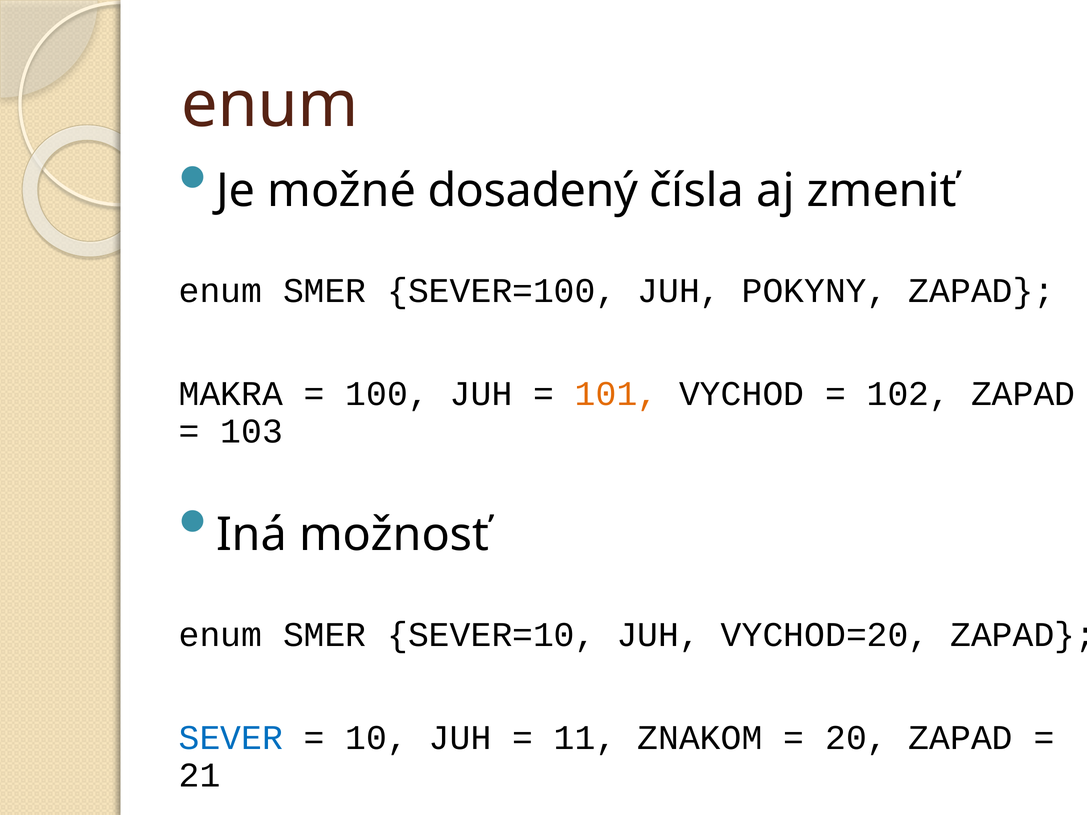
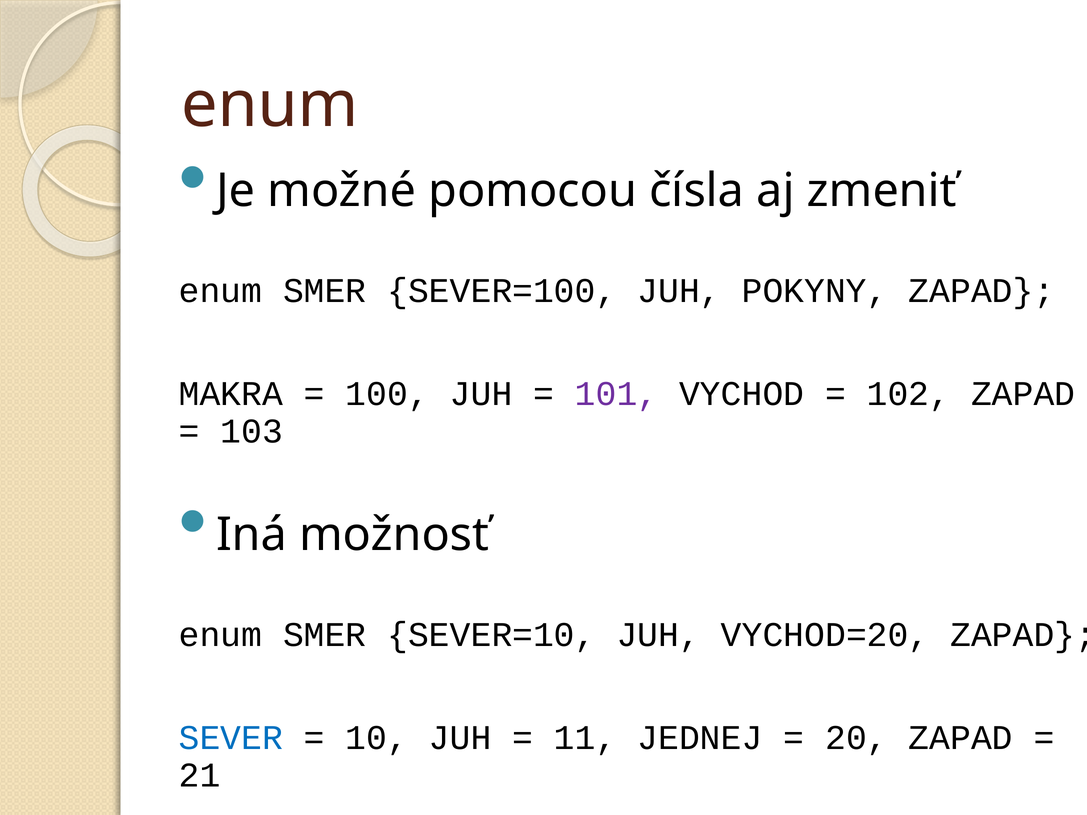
dosadený: dosadený -> pomocou
101 colour: orange -> purple
ZNAKOM: ZNAKOM -> JEDNEJ
